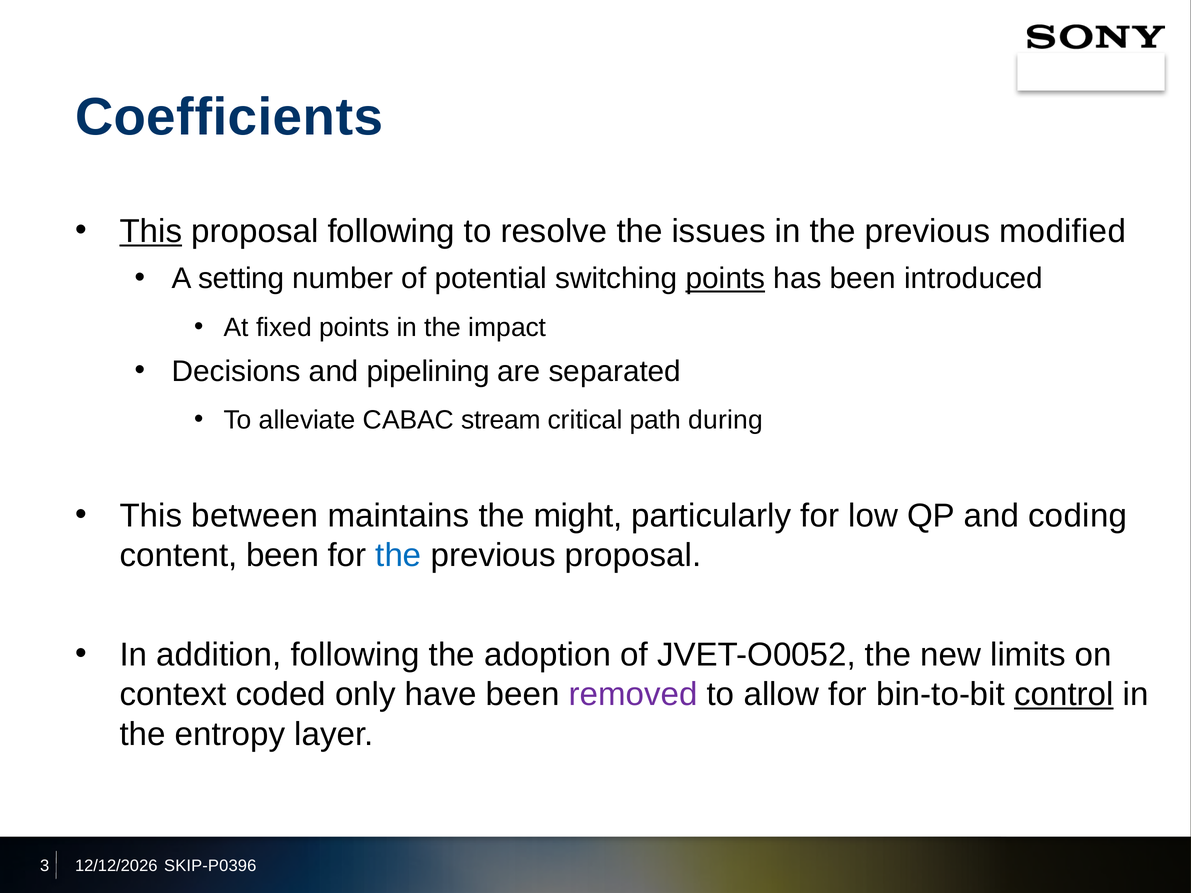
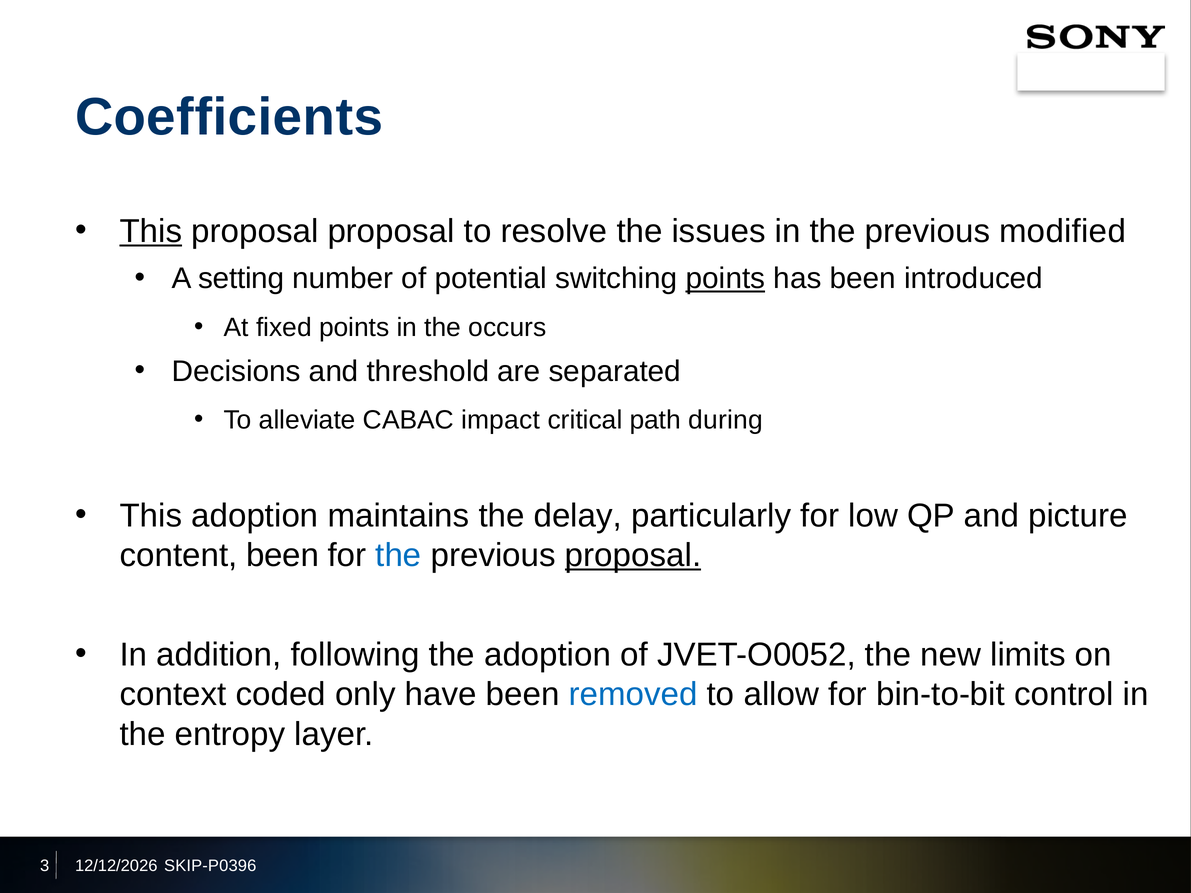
proposal following: following -> proposal
impact: impact -> occurs
pipelining: pipelining -> threshold
stream: stream -> impact
This between: between -> adoption
might: might -> delay
coding: coding -> picture
proposal at (633, 556) underline: none -> present
removed colour: purple -> blue
control underline: present -> none
